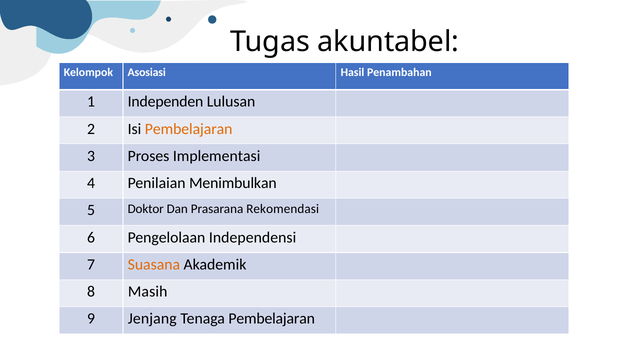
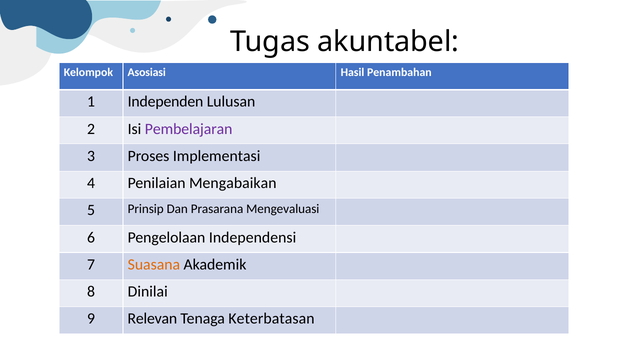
Pembelajaran at (189, 129) colour: orange -> purple
Menimbulkan: Menimbulkan -> Mengabaikan
Doktor: Doktor -> Prinsip
Rekomendasi: Rekomendasi -> Mengevaluasi
Masih: Masih -> Dinilai
Jenjang: Jenjang -> Relevan
Tenaga Pembelajaran: Pembelajaran -> Keterbatasan
